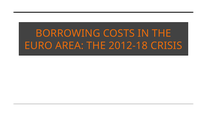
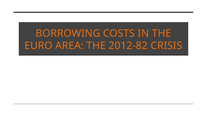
2012-18: 2012-18 -> 2012-82
